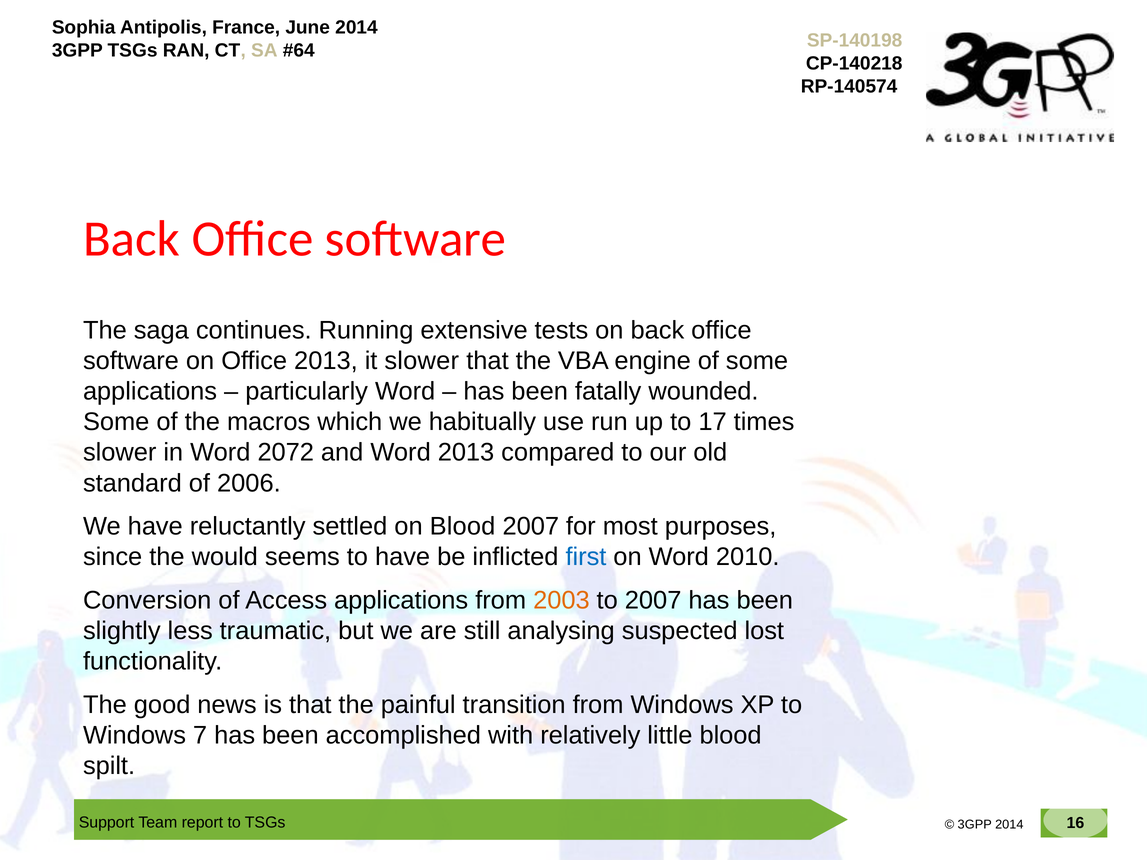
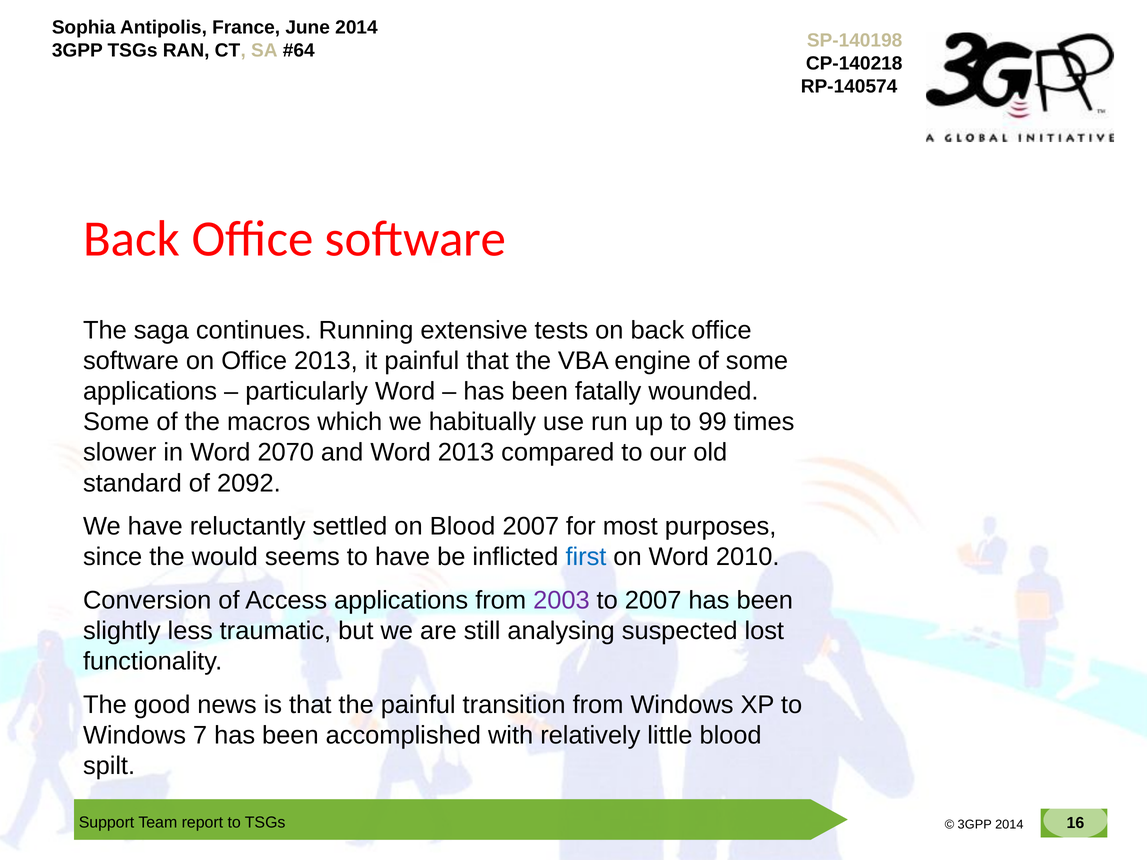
it slower: slower -> painful
17: 17 -> 99
2072: 2072 -> 2070
2006: 2006 -> 2092
2003 colour: orange -> purple
